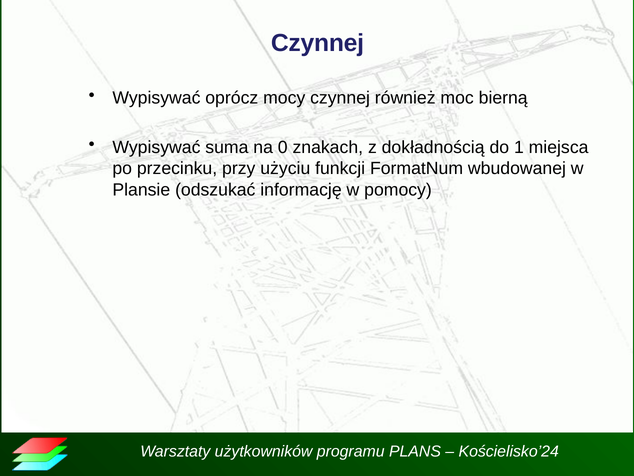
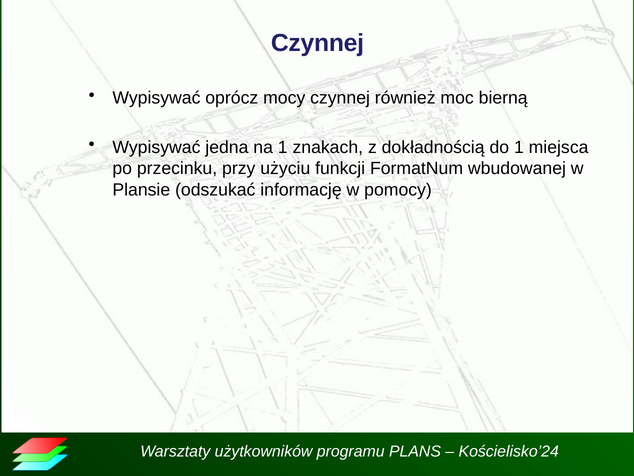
suma: suma -> jedna
na 0: 0 -> 1
